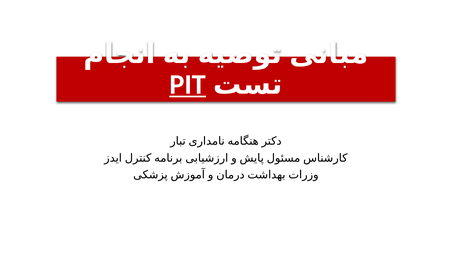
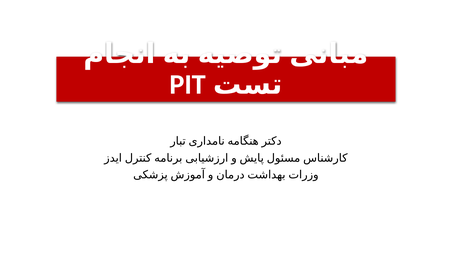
PIT underline: present -> none
